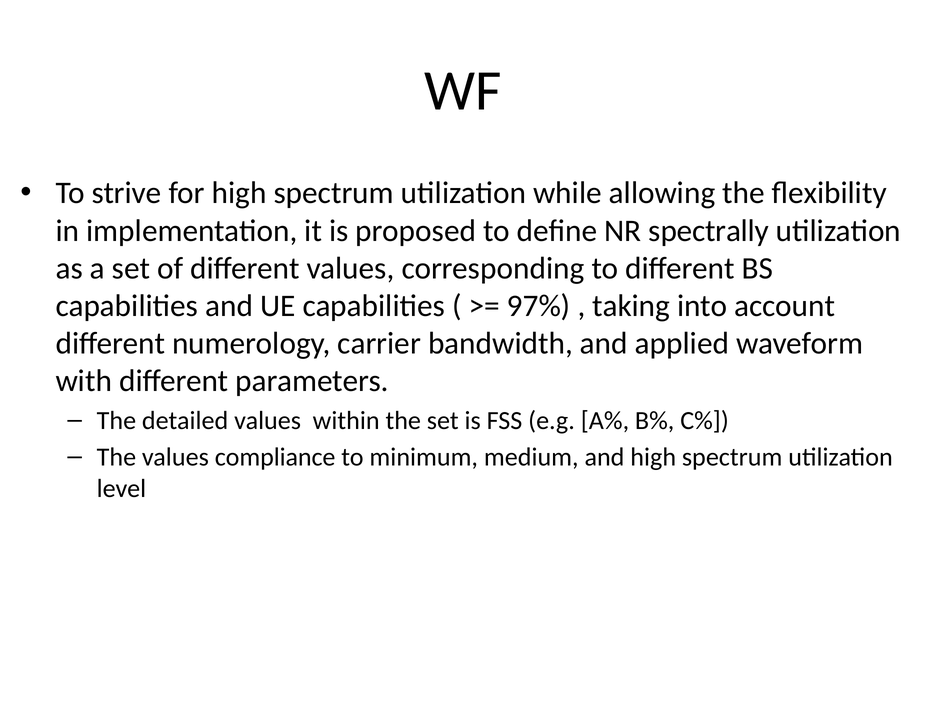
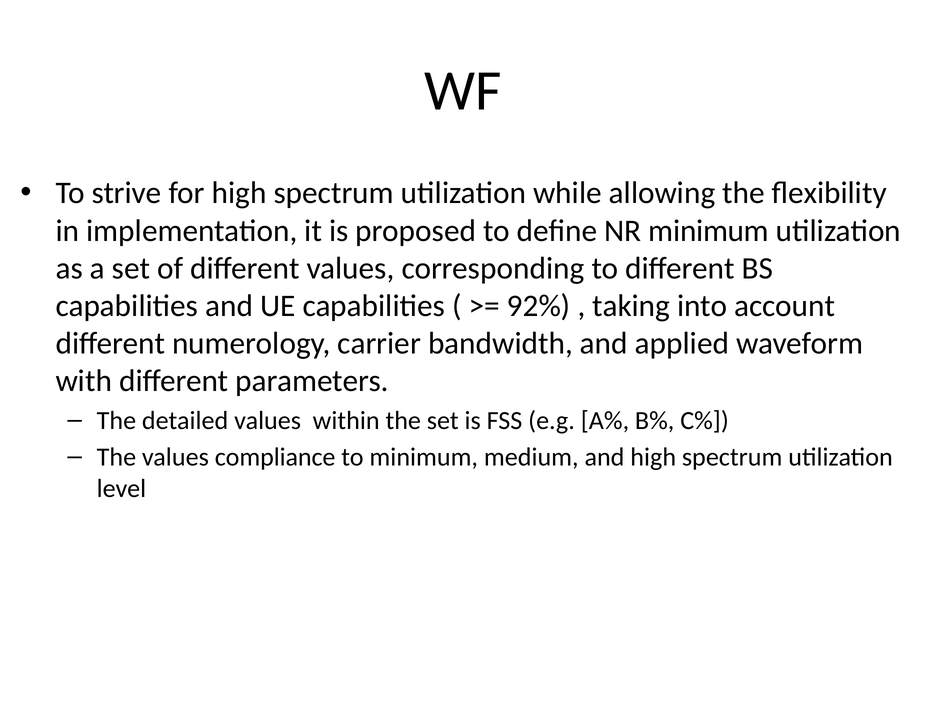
NR spectrally: spectrally -> minimum
97%: 97% -> 92%
